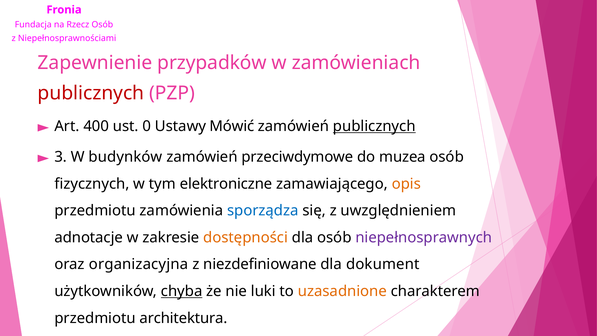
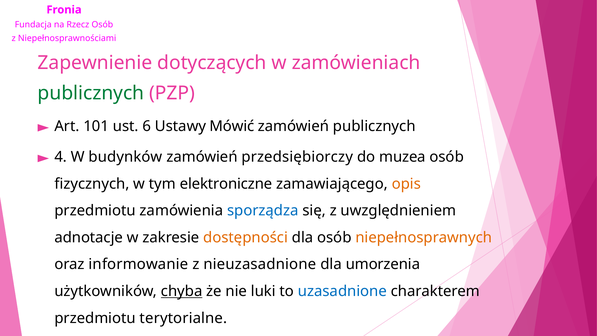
przypadków: przypadków -> dotyczących
publicznych at (91, 93) colour: red -> green
400: 400 -> 101
0: 0 -> 6
publicznych at (374, 126) underline: present -> none
3: 3 -> 4
przeciwdymowe: przeciwdymowe -> przedsiębiorczy
niepełnosprawnych colour: purple -> orange
organizacyjna: organizacyjna -> informowanie
niezdefiniowane: niezdefiniowane -> nieuzasadnione
dokument: dokument -> umorzenia
uzasadnione colour: orange -> blue
architektura: architektura -> terytorialne
